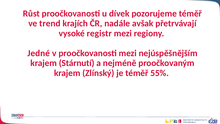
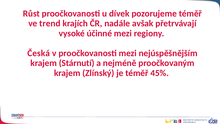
registr: registr -> účinné
Jedné: Jedné -> Česká
55%: 55% -> 45%
